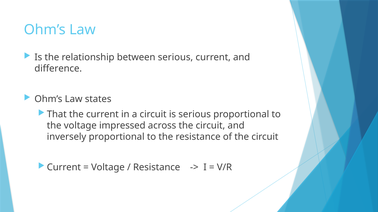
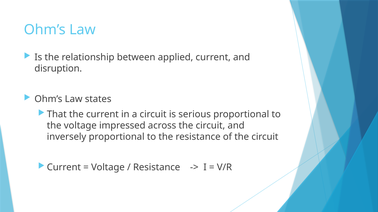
between serious: serious -> applied
difference: difference -> disruption
